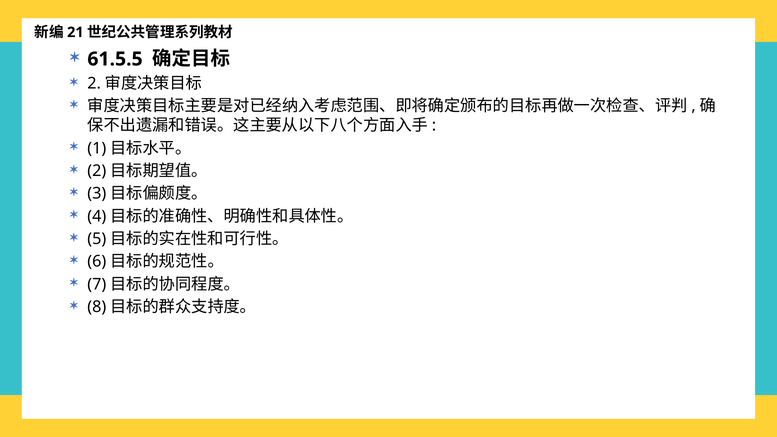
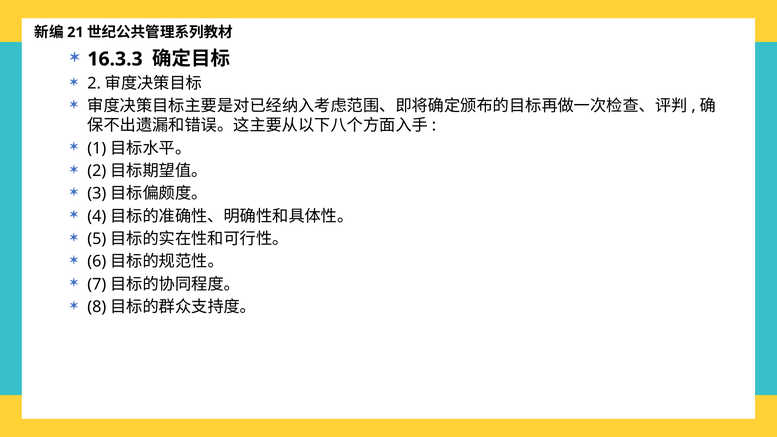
61.5.5: 61.5.5 -> 16.3.3
